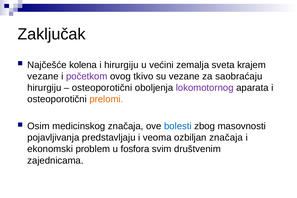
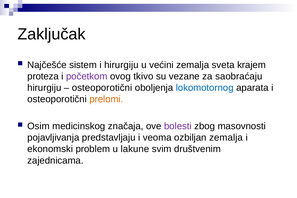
kolena: kolena -> sistem
vezane at (43, 76): vezane -> proteza
lokomotornog colour: purple -> blue
bolesti colour: blue -> purple
ozbiljan značaja: značaja -> zemalja
fosfora: fosfora -> lakune
